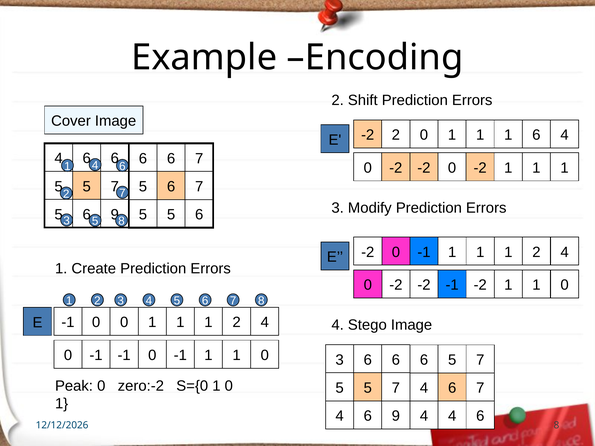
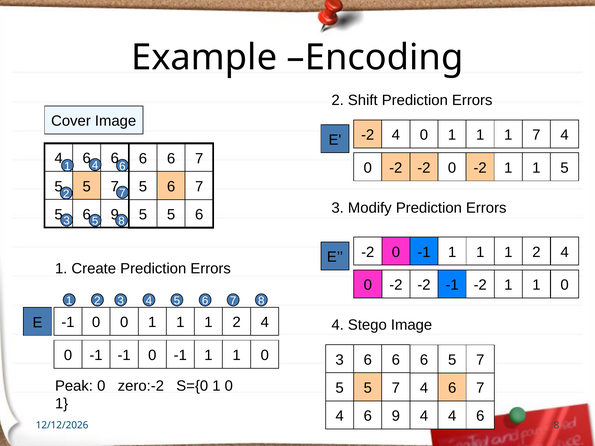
-2 2: 2 -> 4
1 6: 6 -> 7
-2 1 1 1: 1 -> 5
